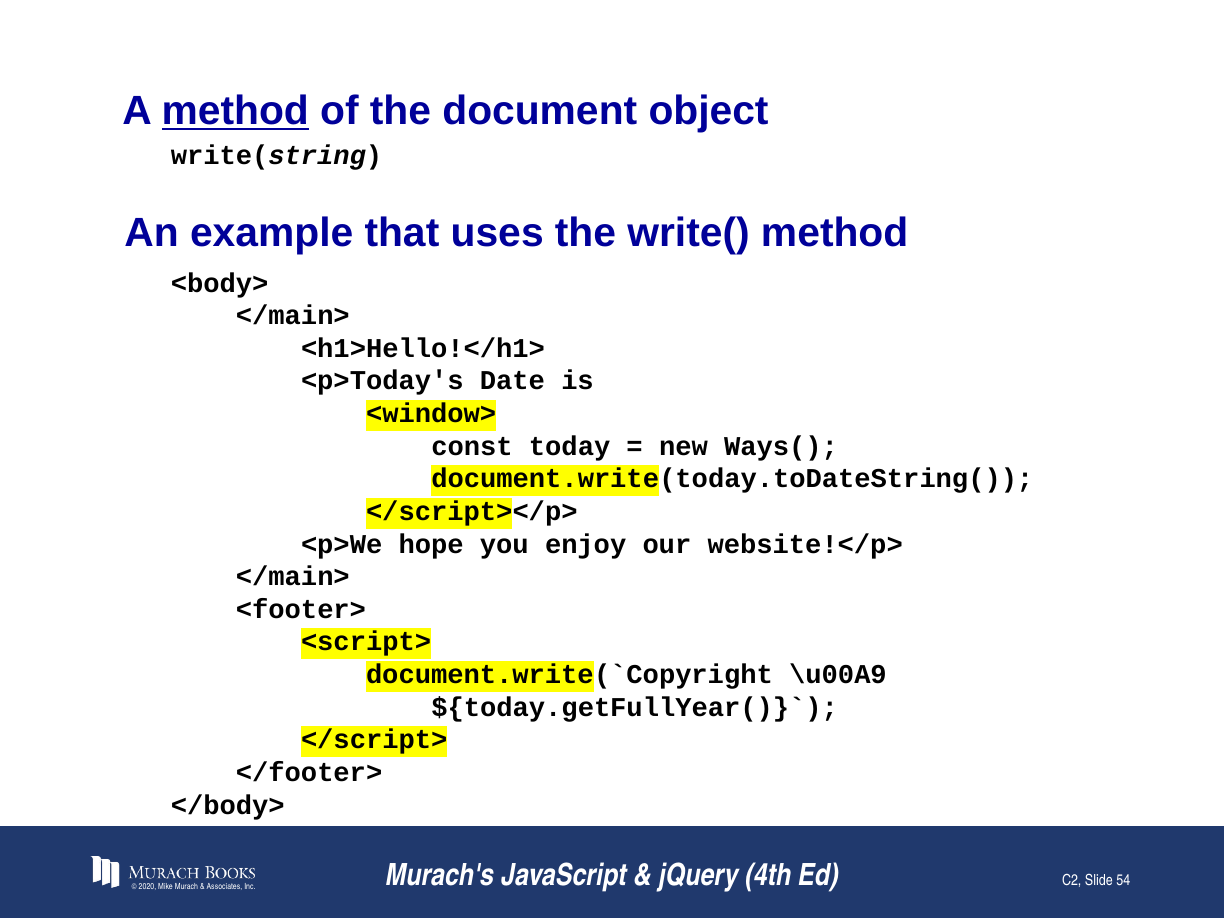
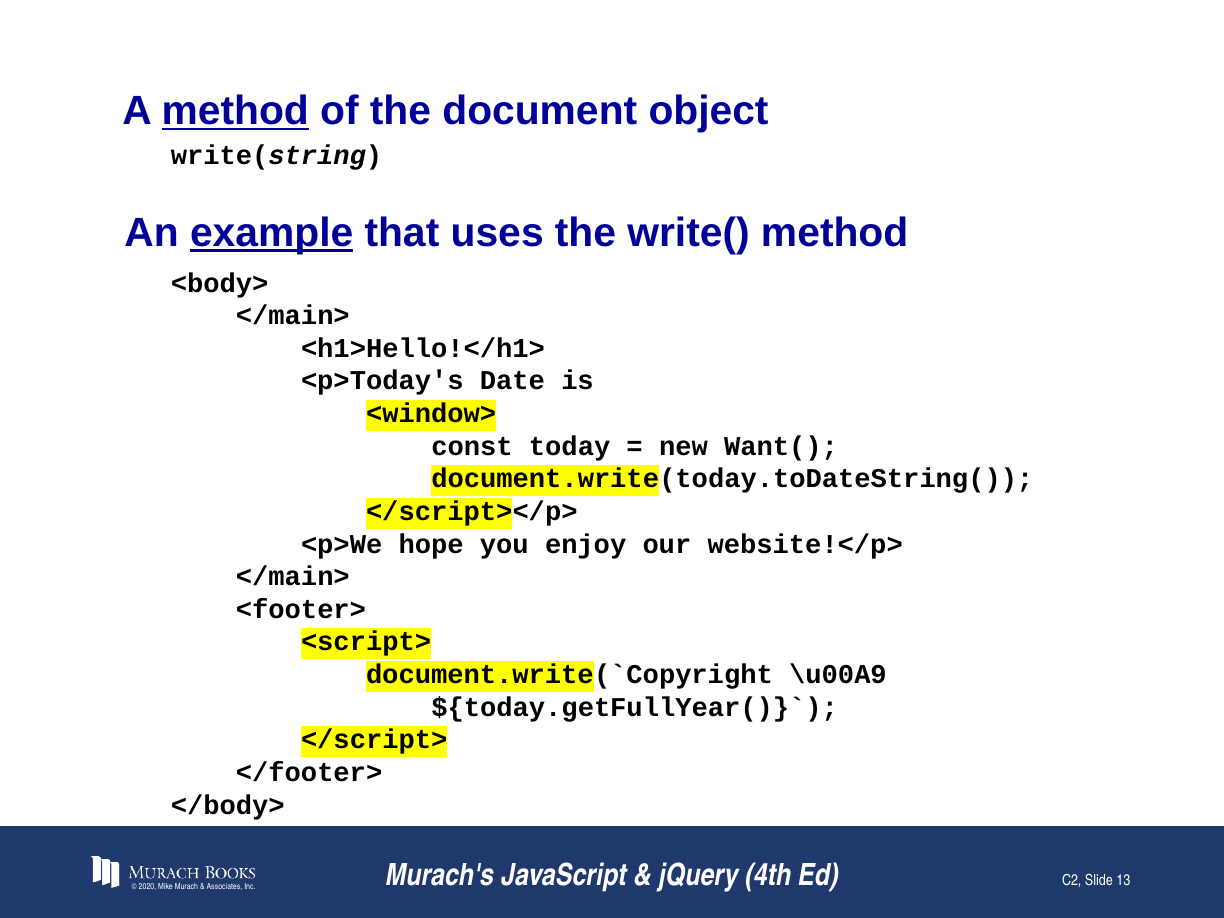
example underline: none -> present
Ways(: Ways( -> Want(
54: 54 -> 13
